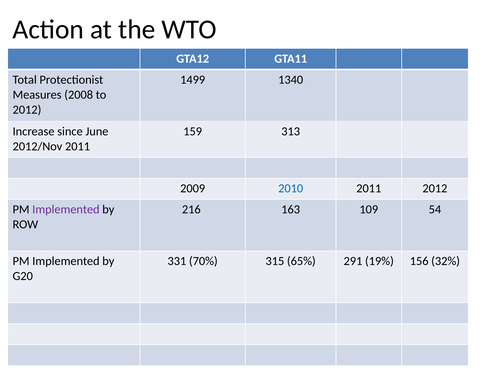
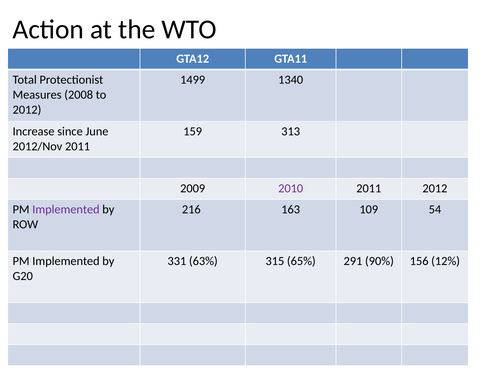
2010 colour: blue -> purple
70%: 70% -> 63%
19%: 19% -> 90%
32%: 32% -> 12%
